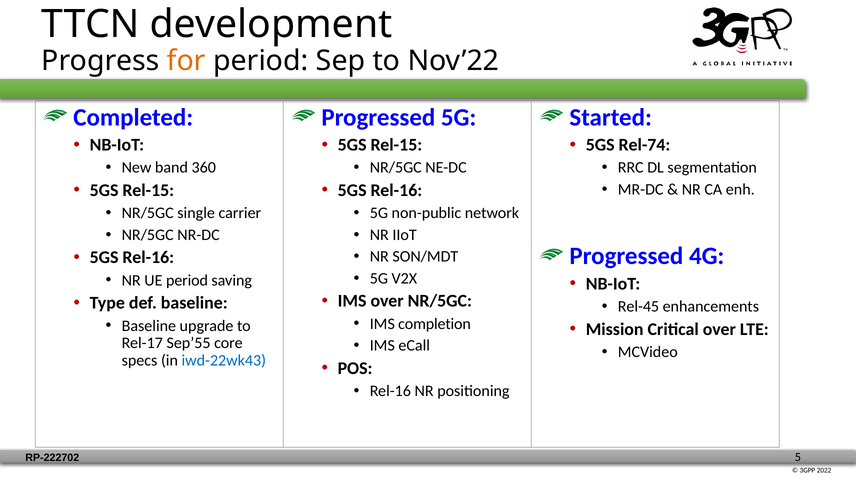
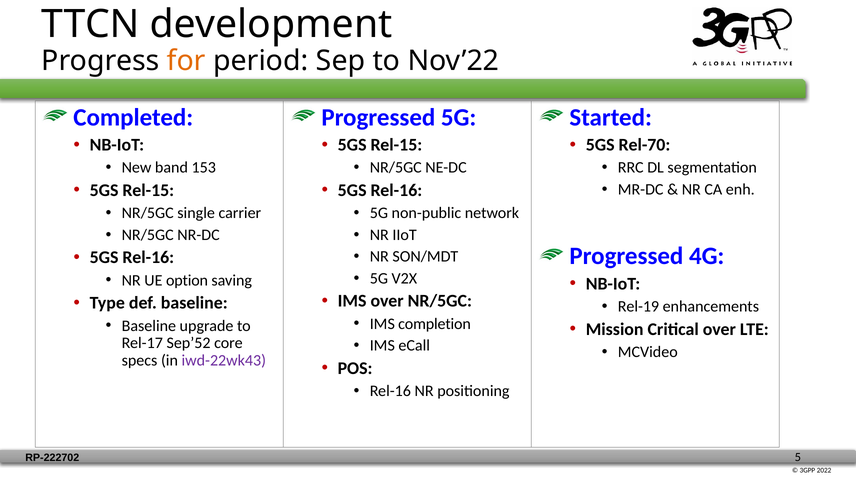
Rel-74: Rel-74 -> Rel-70
360: 360 -> 153
UE period: period -> option
Rel-45: Rel-45 -> Rel-19
Sep’55: Sep’55 -> Sep’52
iwd-22wk43 colour: blue -> purple
